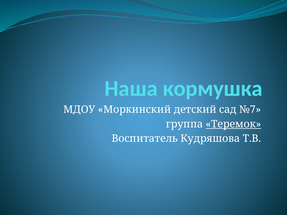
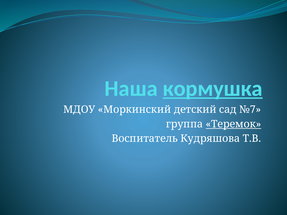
кормушка underline: none -> present
